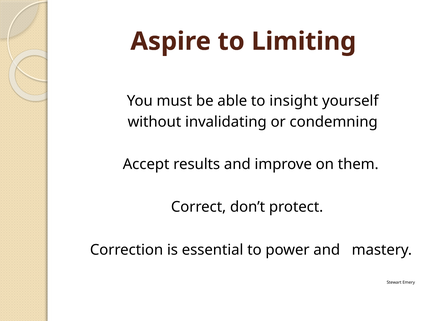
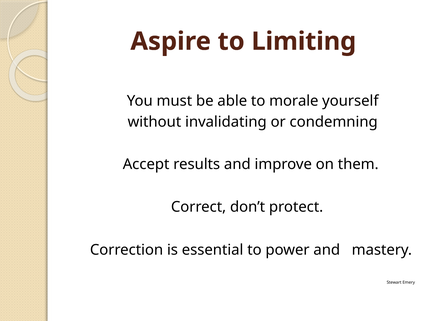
insight: insight -> morale
